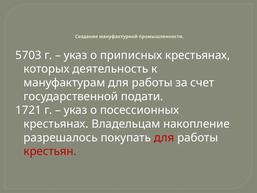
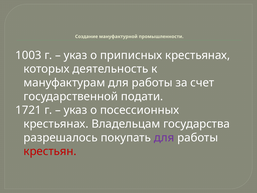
5703: 5703 -> 1003
накопление: накопление -> государства
для at (164, 137) colour: red -> purple
